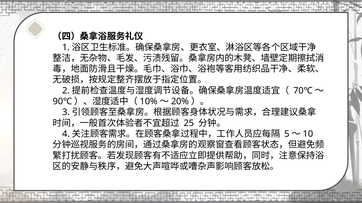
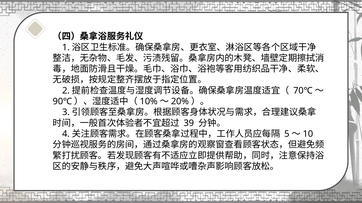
25: 25 -> 39
